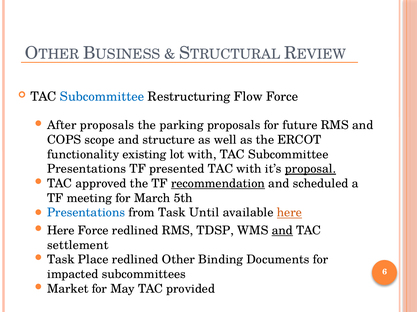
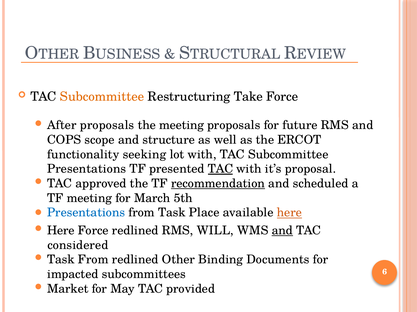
Subcommittee at (102, 97) colour: blue -> orange
Flow: Flow -> Take
the parking: parking -> meeting
existing: existing -> seeking
TAC at (220, 169) underline: none -> present
proposal underline: present -> none
Until: Until -> Place
TDSP: TDSP -> WILL
settlement: settlement -> considered
Task Place: Place -> From
